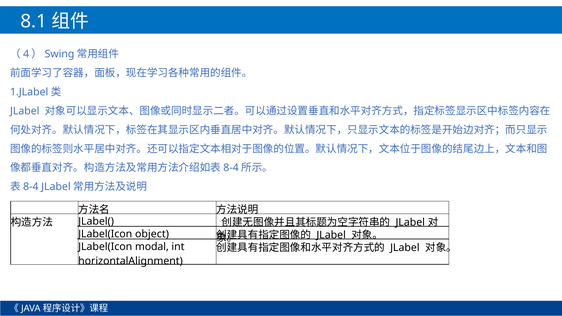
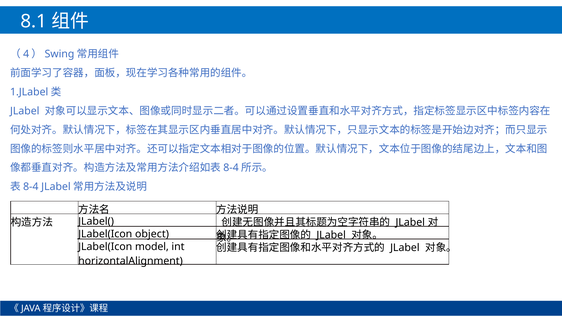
modal: modal -> model
